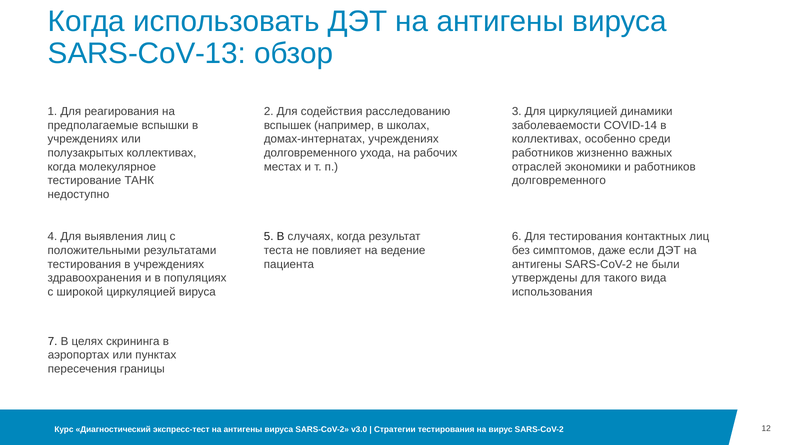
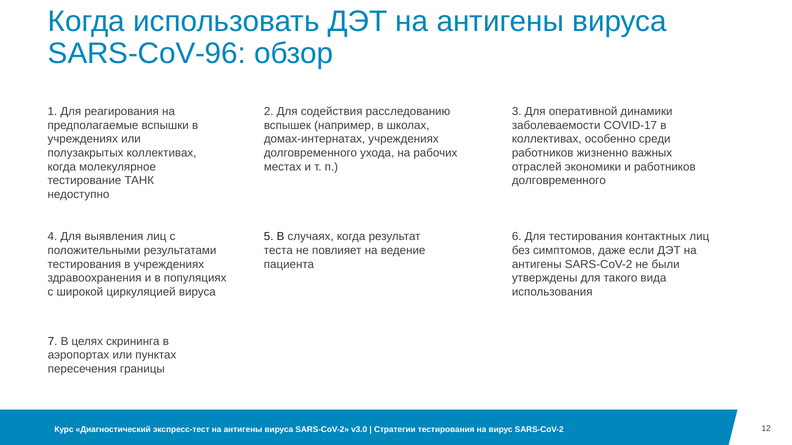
SARS-CoV-13: SARS-CoV-13 -> SARS-CoV-96
Для циркуляцией: циркуляцией -> оперативной
COVID-14: COVID-14 -> COVID-17
